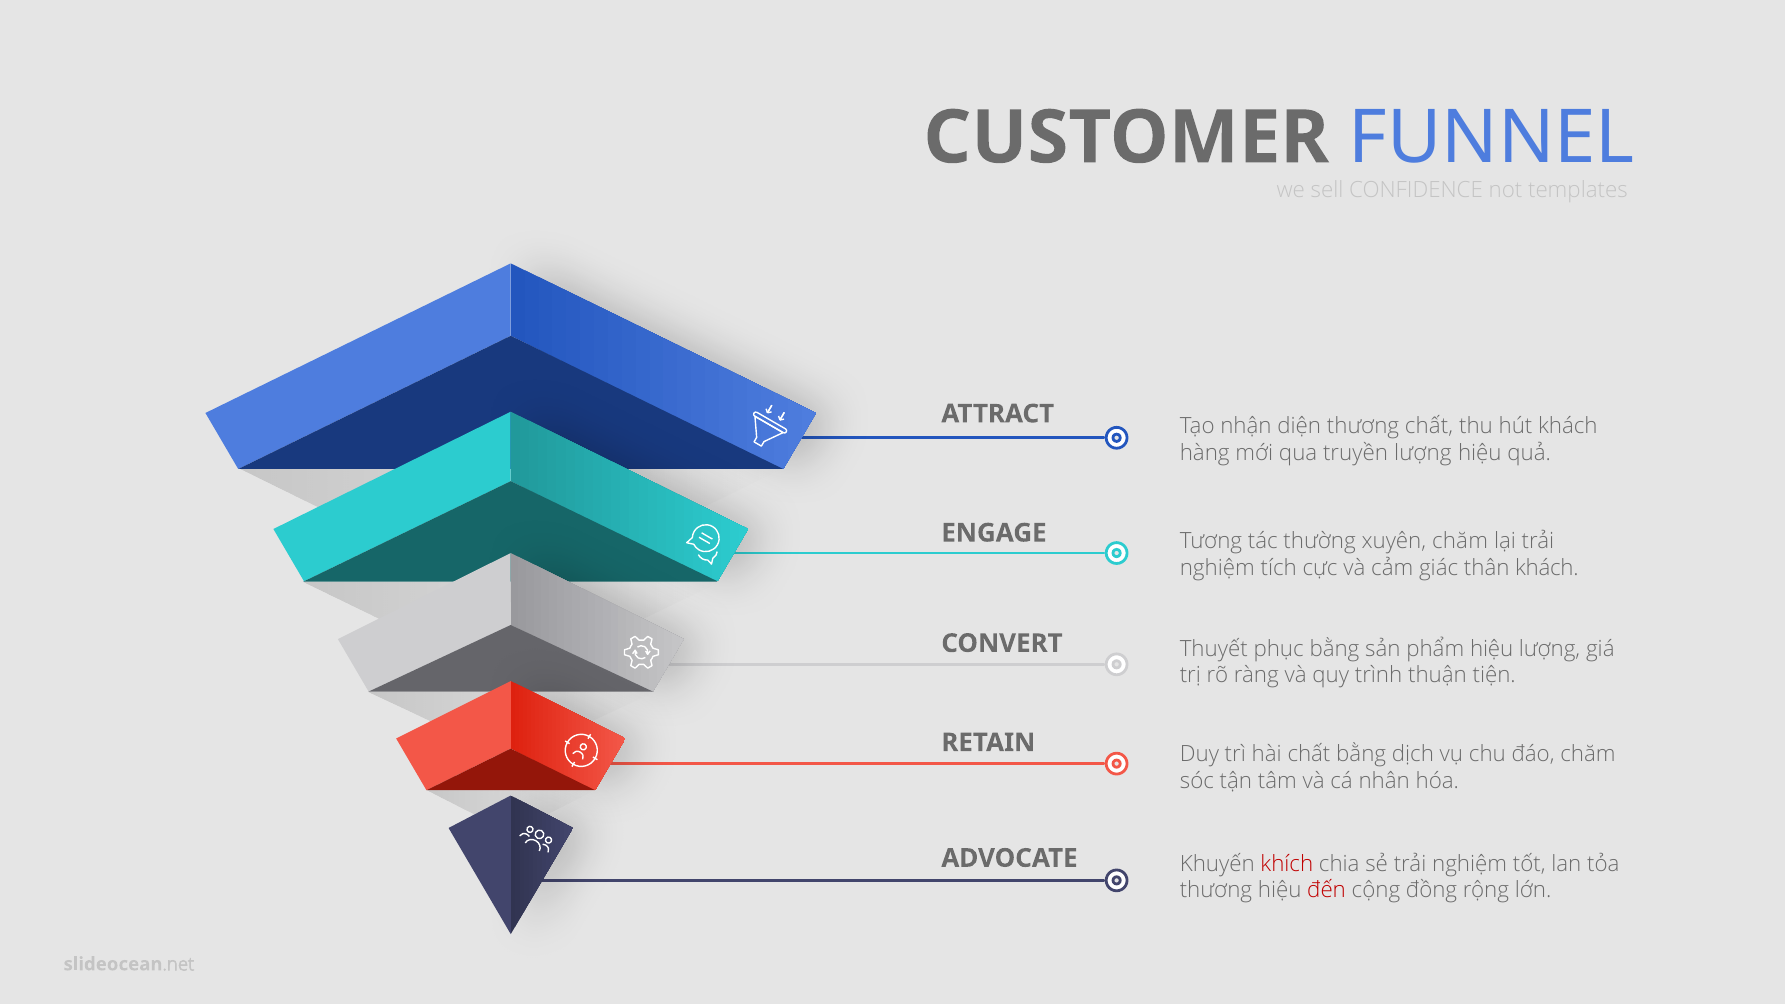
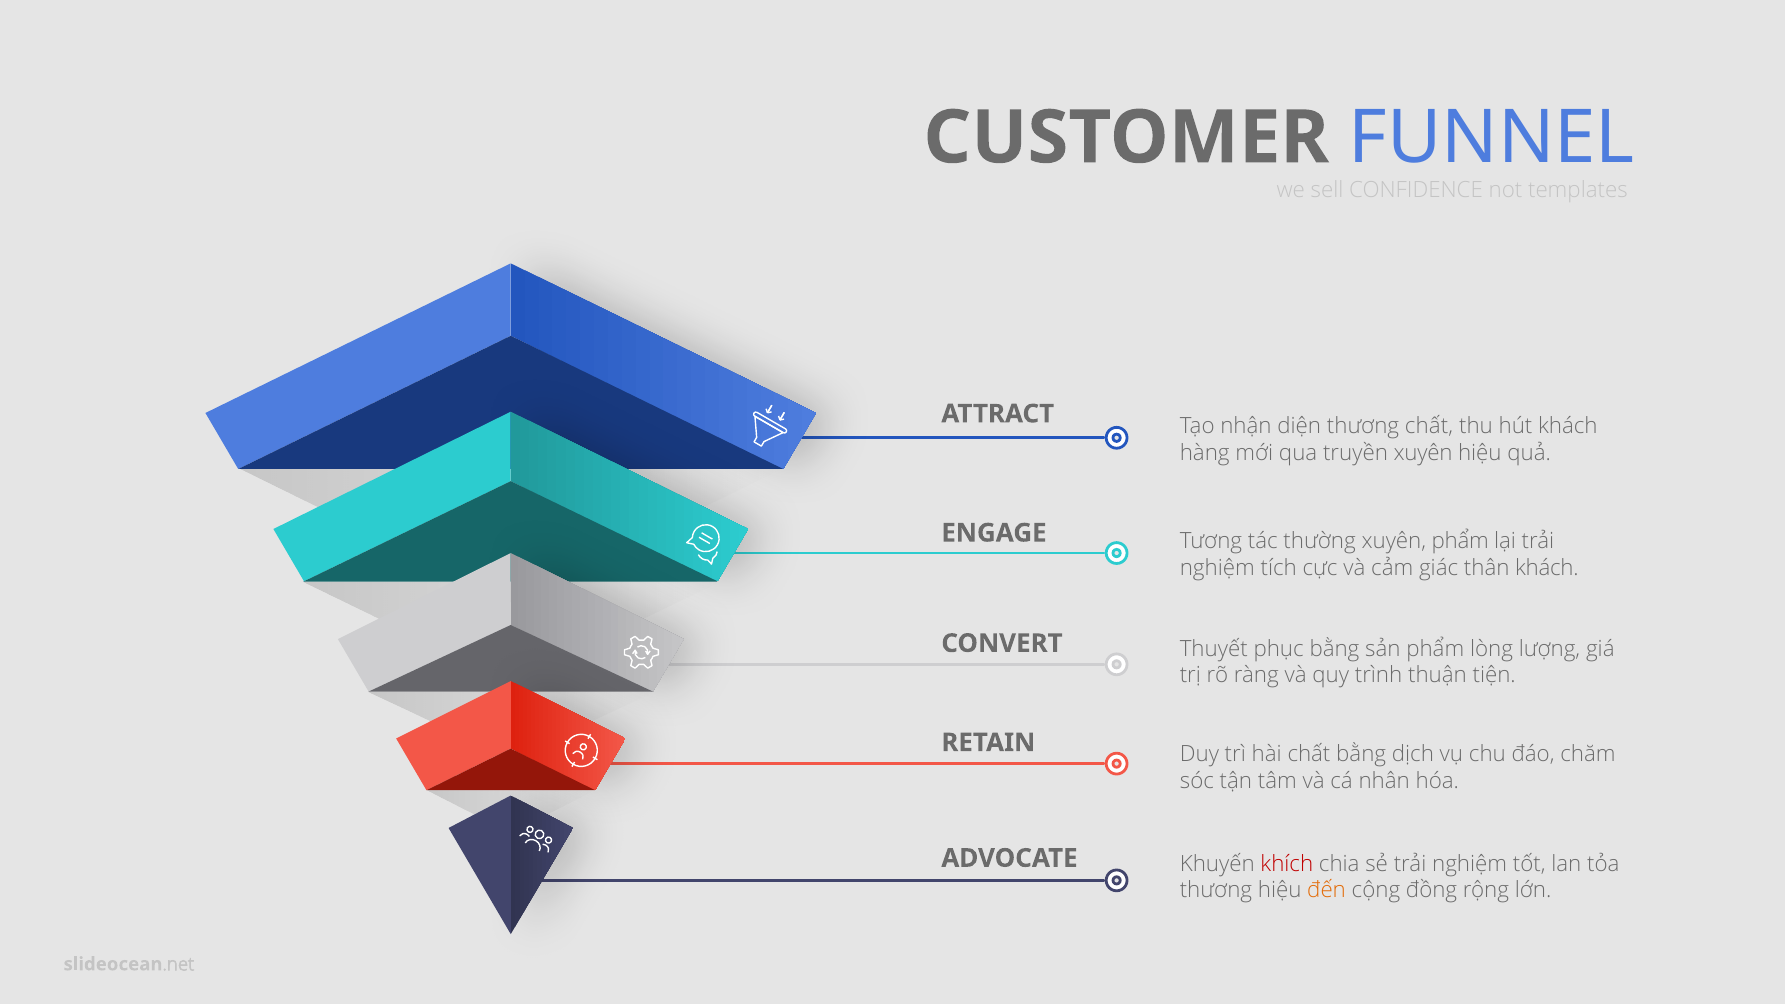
truyền lượng: lượng -> xuyên
xuyên chăm: chăm -> phẩm
phẩm hiệu: hiệu -> lòng
đến colour: red -> orange
